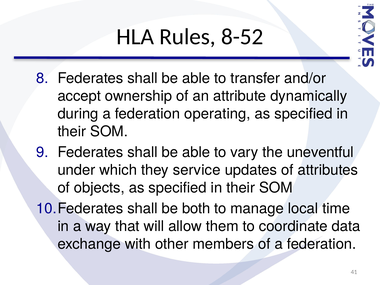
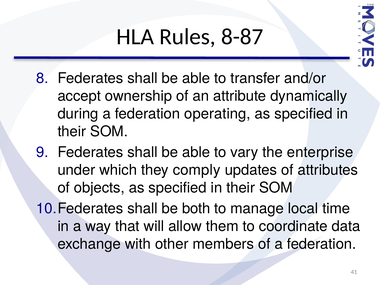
8-52: 8-52 -> 8-87
uneventful: uneventful -> enterprise
service: service -> comply
